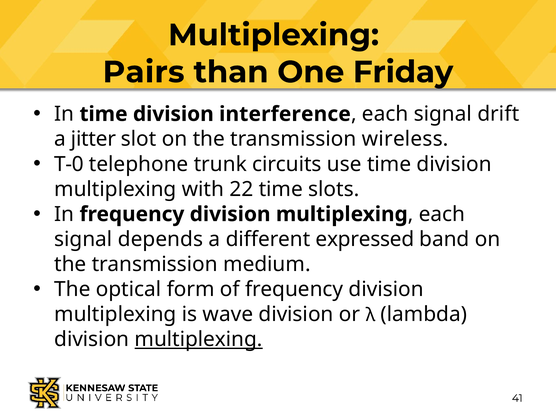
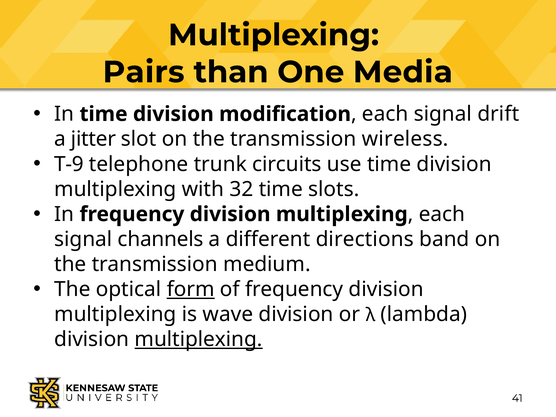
Friday: Friday -> Media
interference: interference -> modification
T-0: T-0 -> T-9
22: 22 -> 32
depends: depends -> channels
expressed: expressed -> directions
form underline: none -> present
